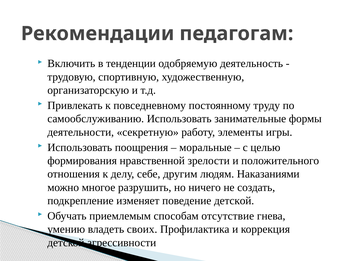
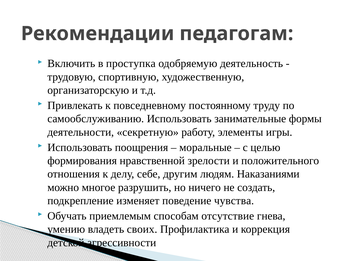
тенденции: тенденции -> проступка
поведение детской: детской -> чувства
